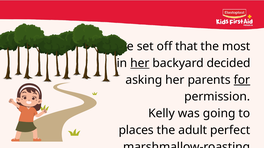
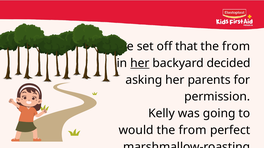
most at (236, 47): most -> from
for underline: present -> none
places: places -> would
adult at (193, 131): adult -> from
